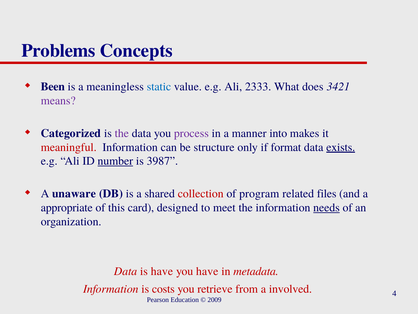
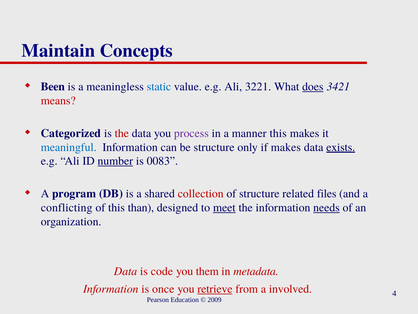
Problems: Problems -> Maintain
2333: 2333 -> 3221
does underline: none -> present
means colour: purple -> red
the at (122, 133) colour: purple -> red
manner into: into -> this
meaningful colour: red -> blue
if format: format -> makes
3987: 3987 -> 0083
unaware: unaware -> program
of program: program -> structure
appropriate: appropriate -> conflicting
card: card -> than
meet underline: none -> present
is have: have -> code
you have: have -> them
costs: costs -> once
retrieve underline: none -> present
